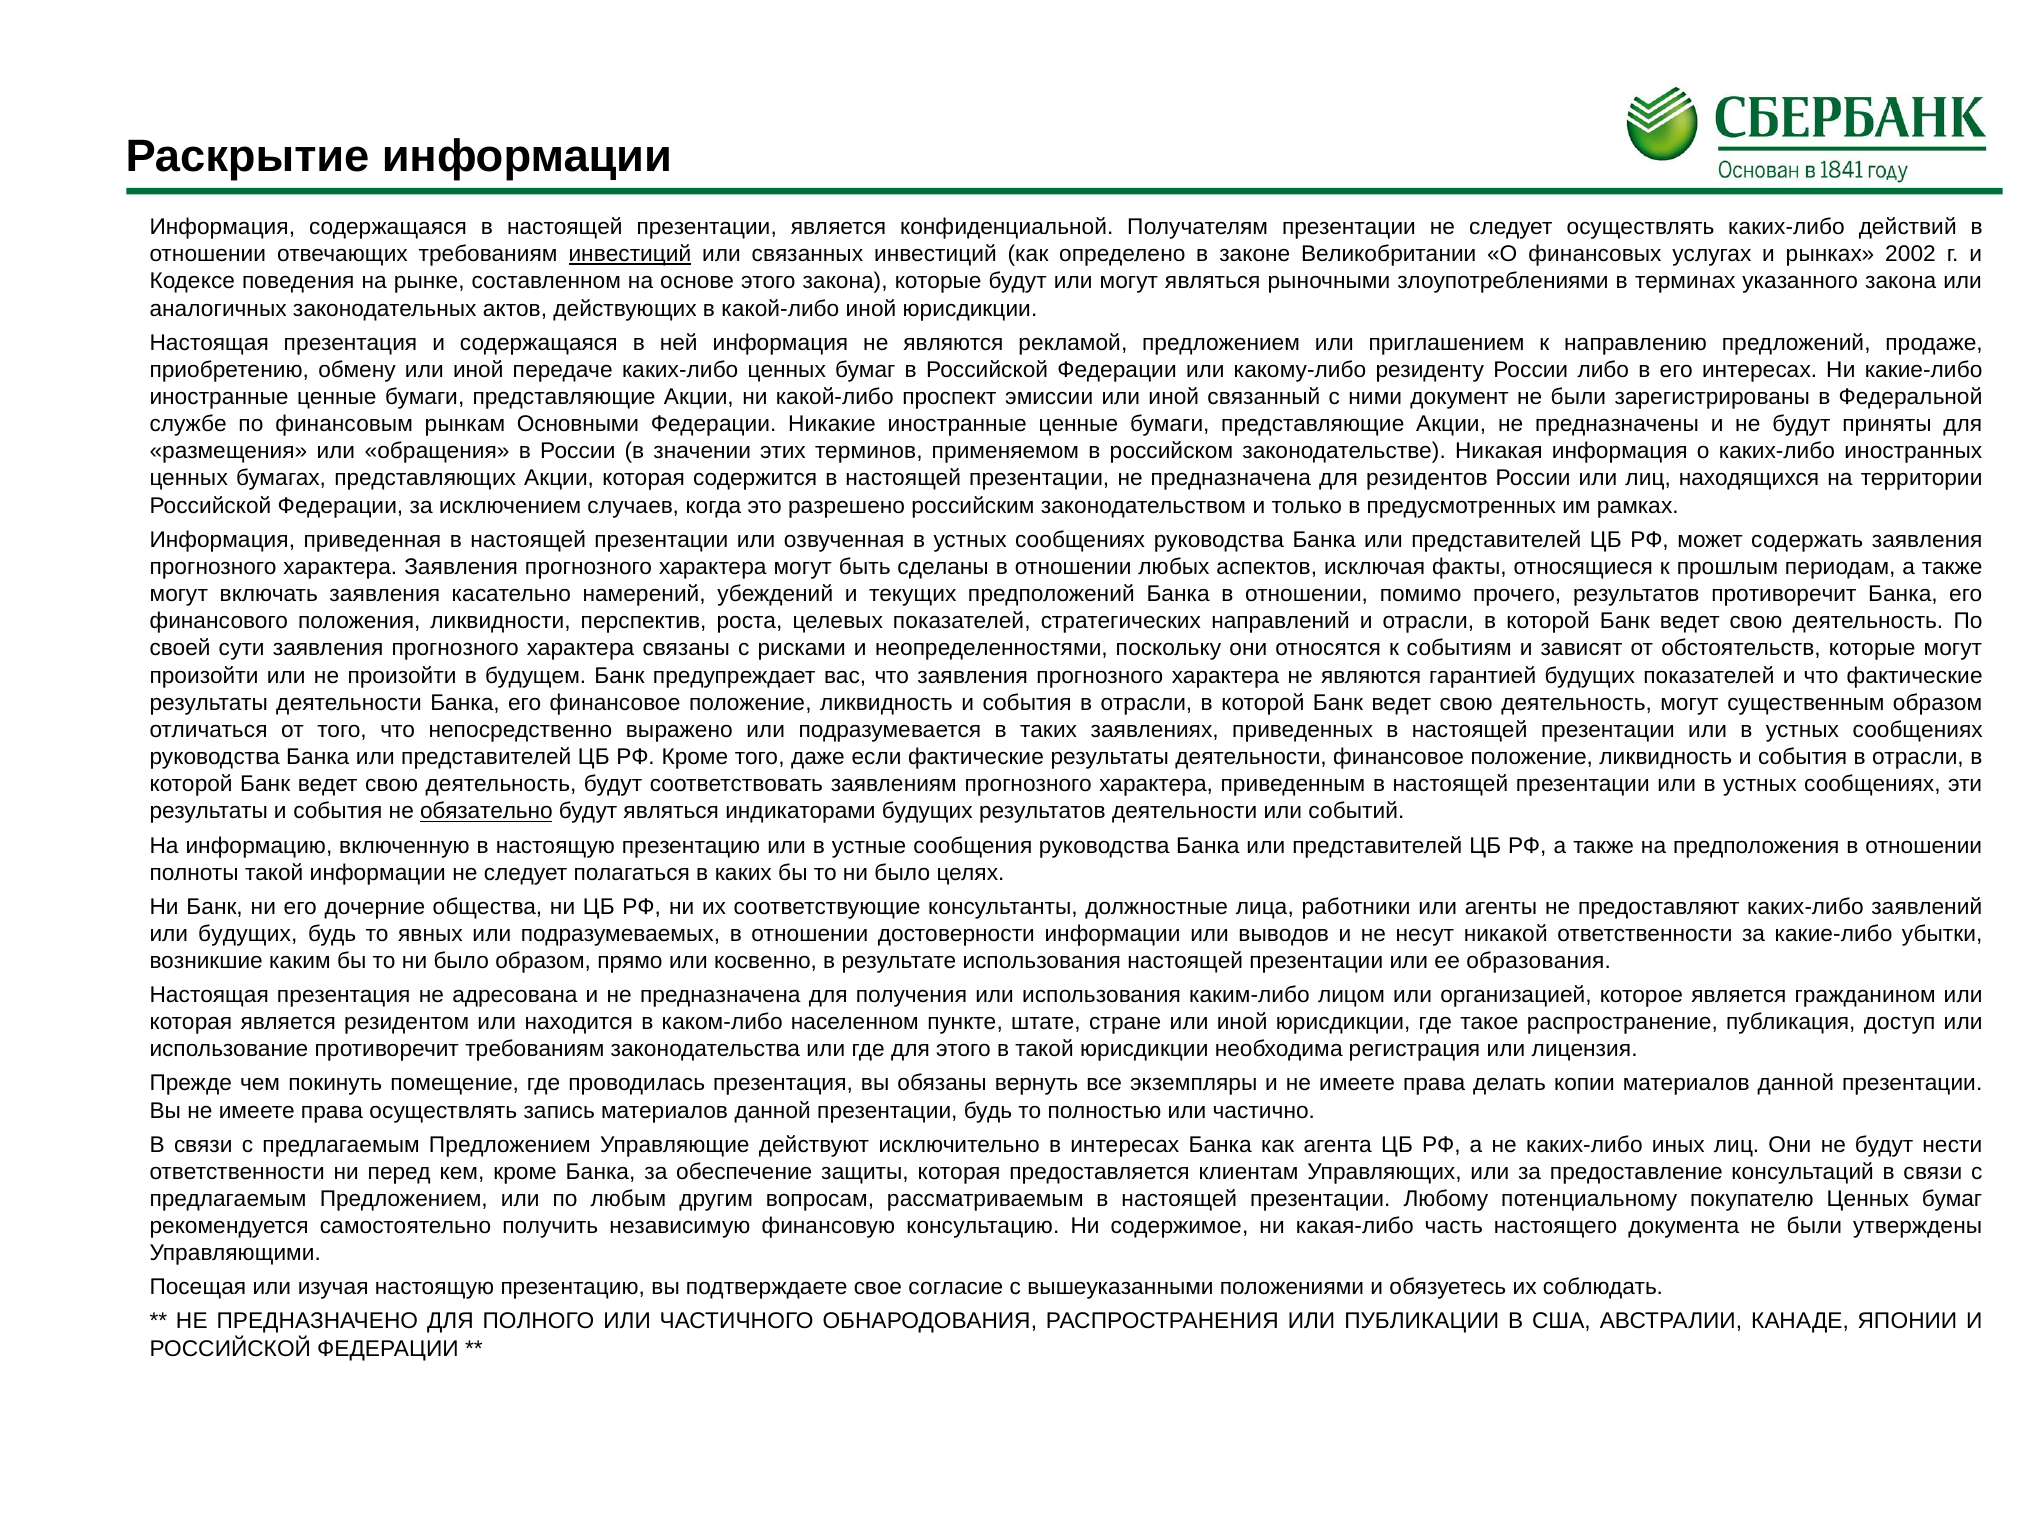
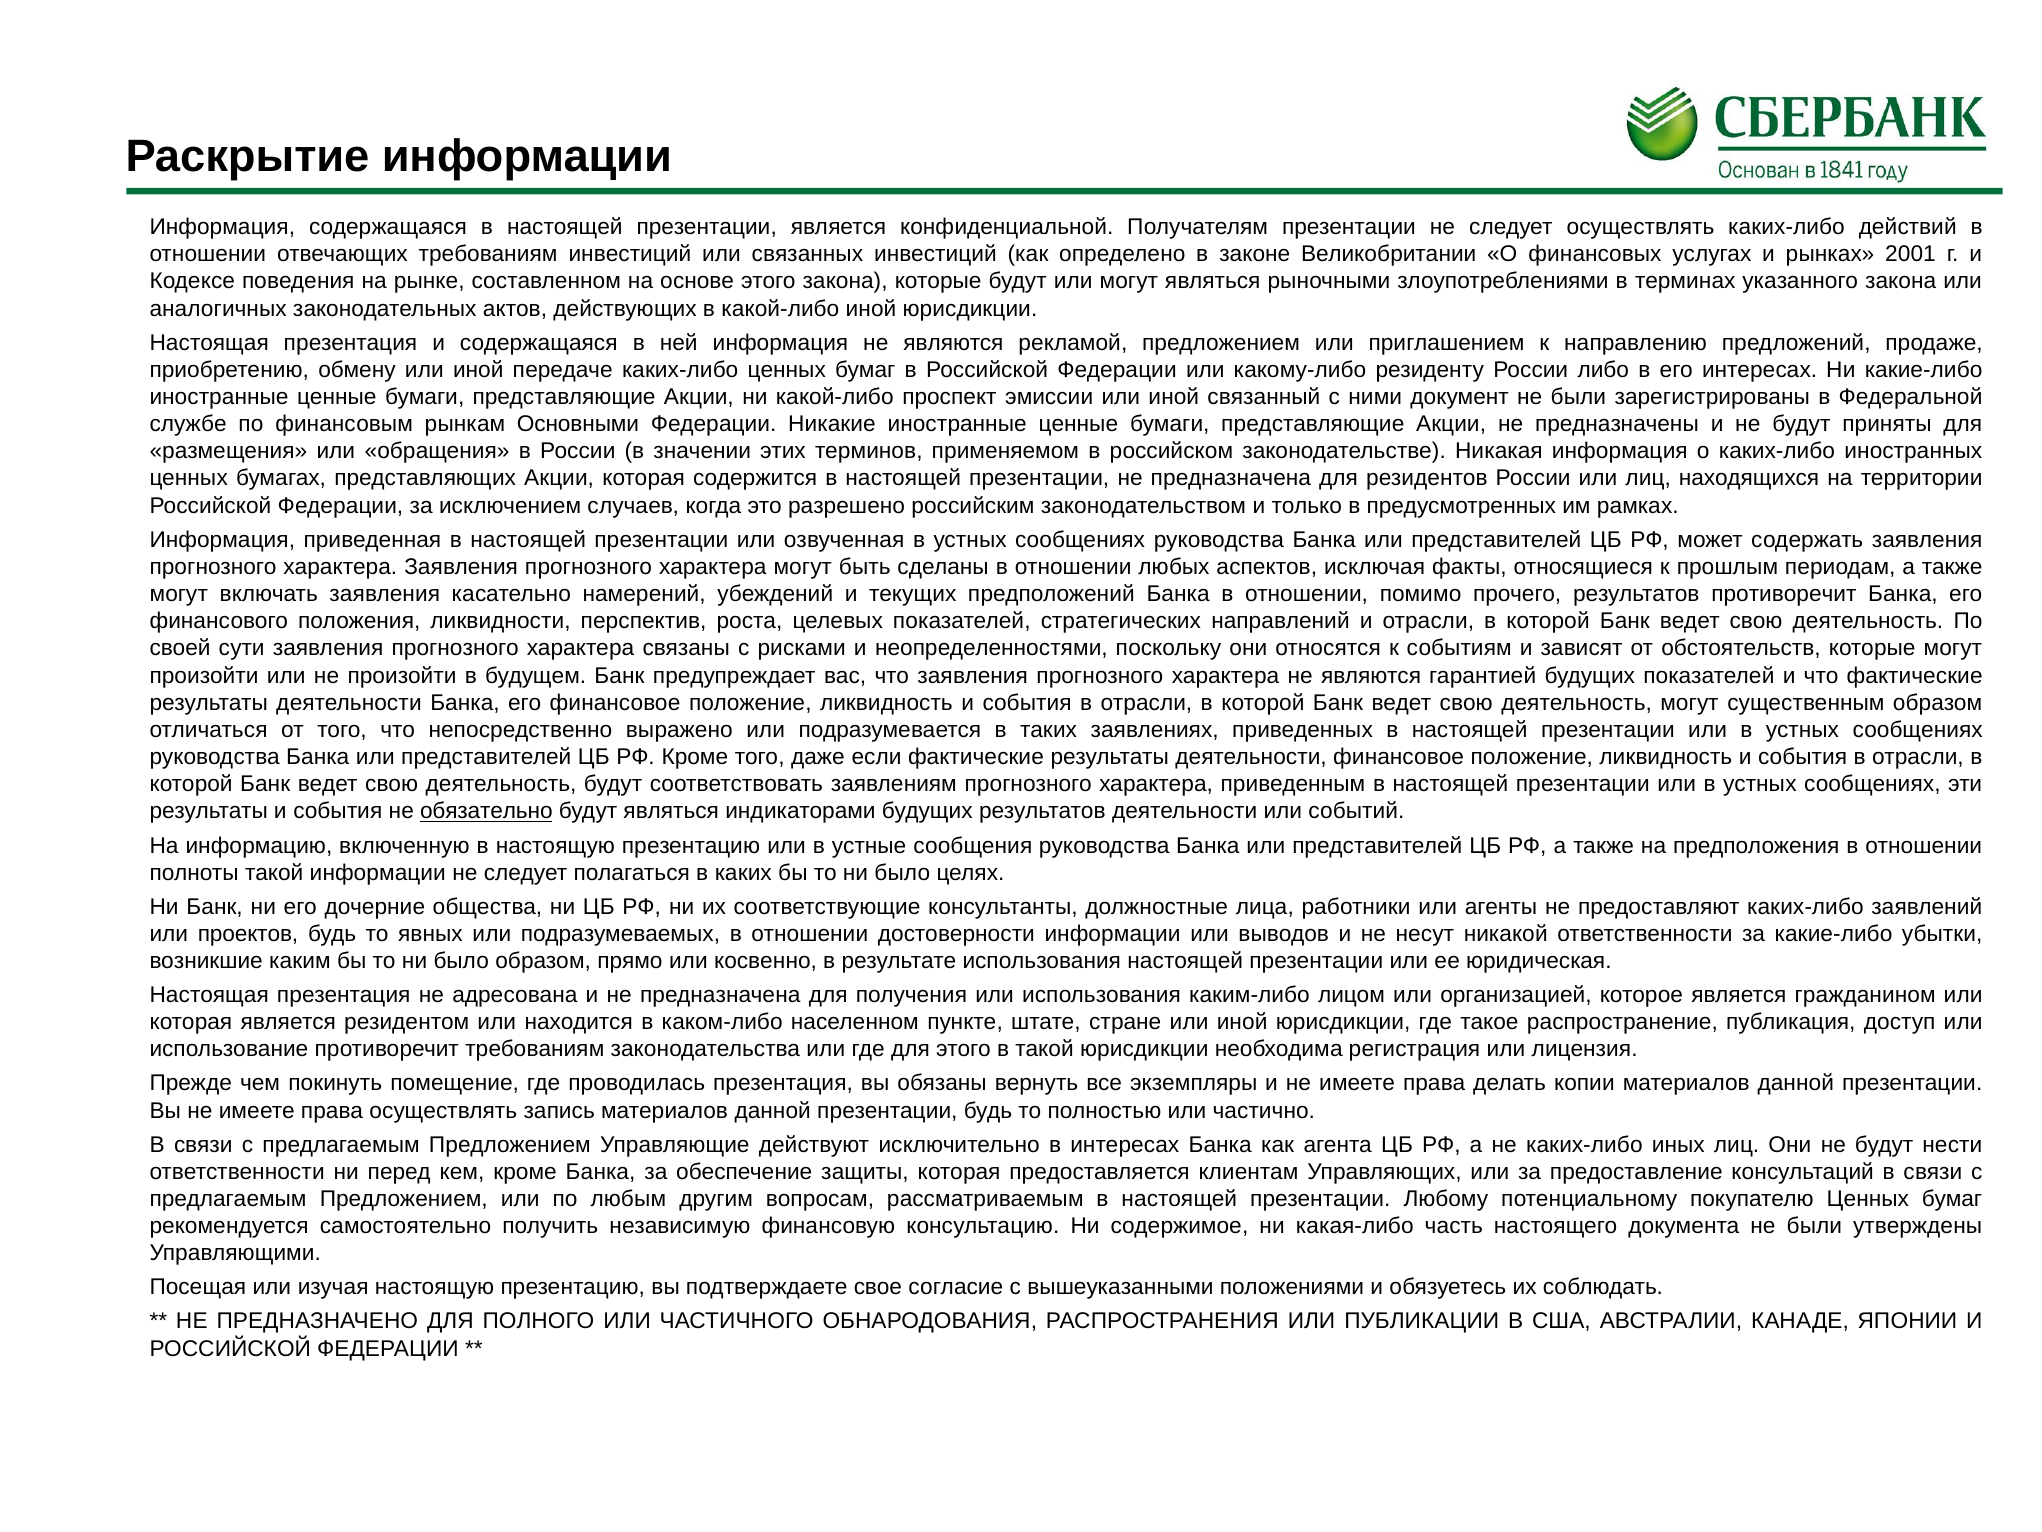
инвестиций at (630, 254) underline: present -> none
2002: 2002 -> 2001
или будущих: будущих -> проектов
образования: образования -> юридическая
